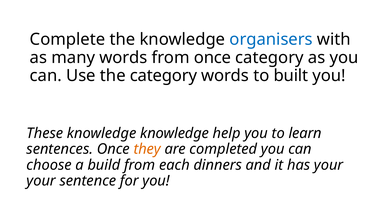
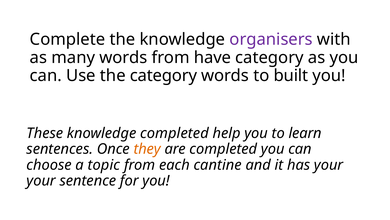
organisers colour: blue -> purple
from once: once -> have
knowledge knowledge: knowledge -> completed
build: build -> topic
dinners: dinners -> cantine
